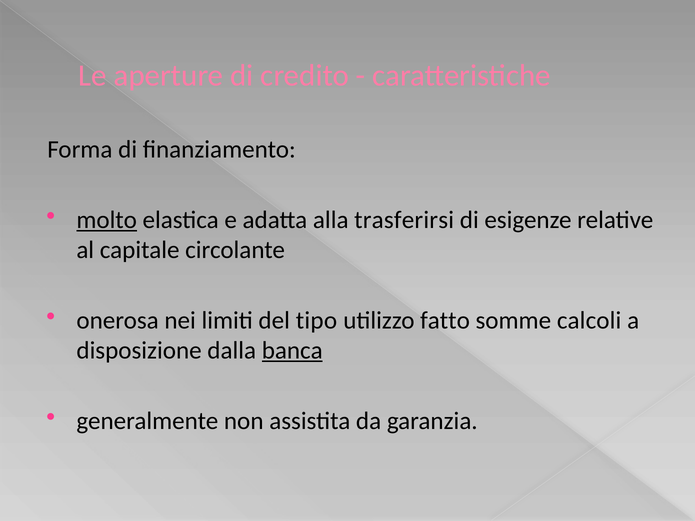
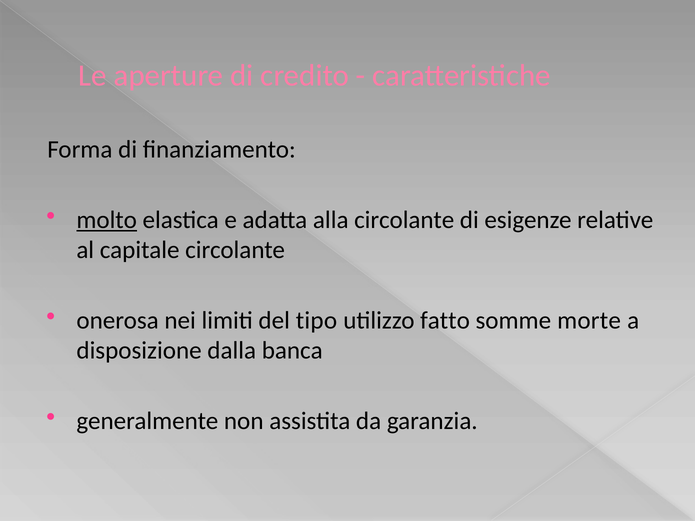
alla trasferirsi: trasferirsi -> circolante
calcoli: calcoli -> morte
banca underline: present -> none
